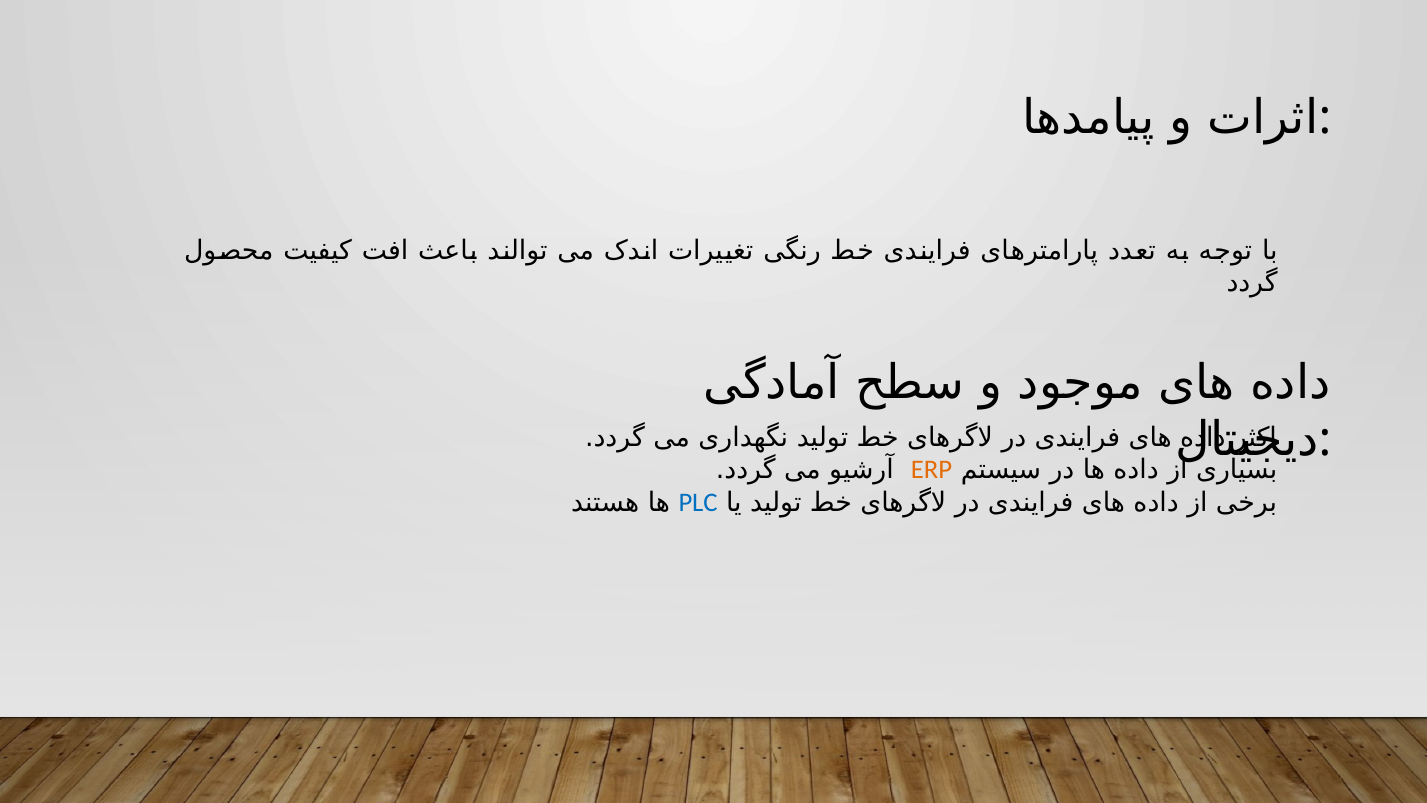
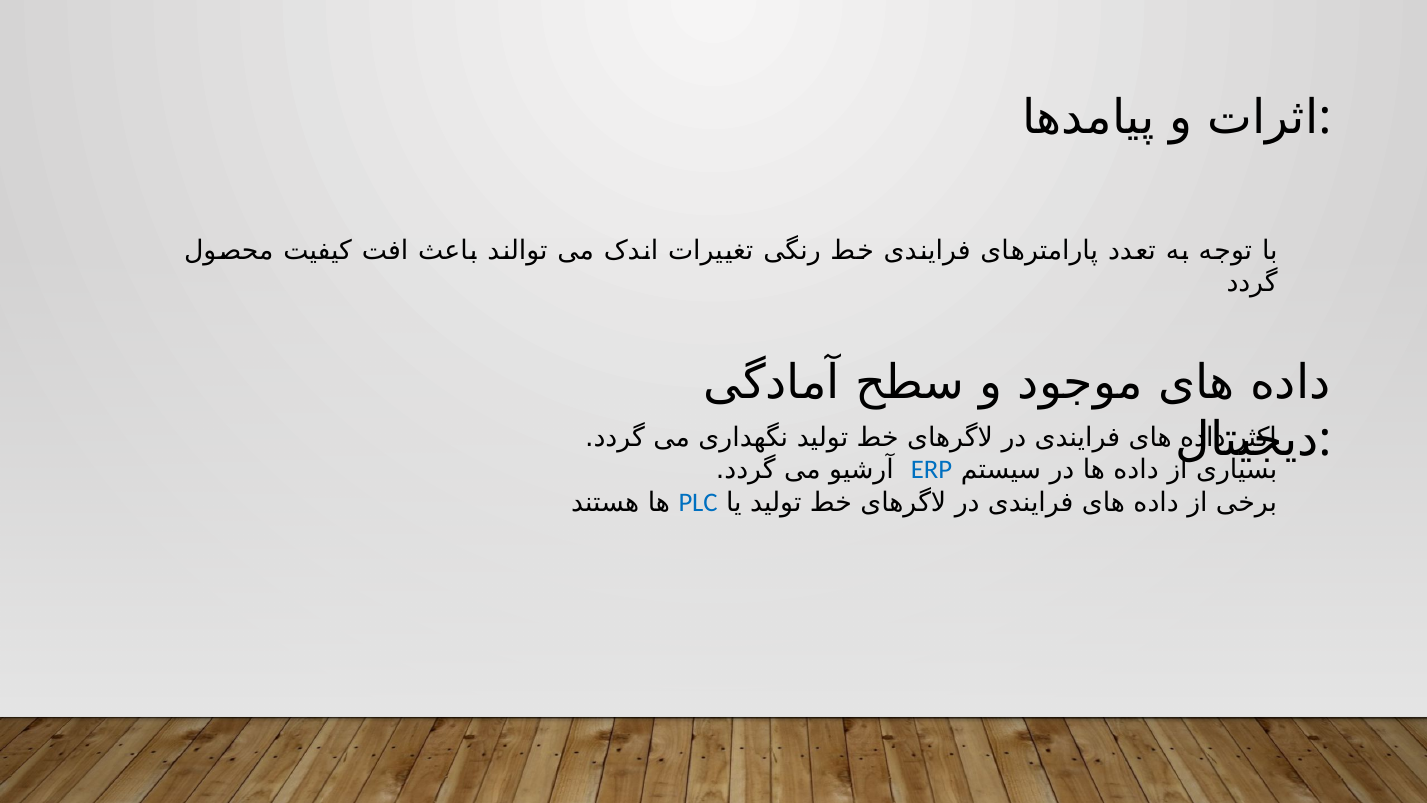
ERP colour: orange -> blue
